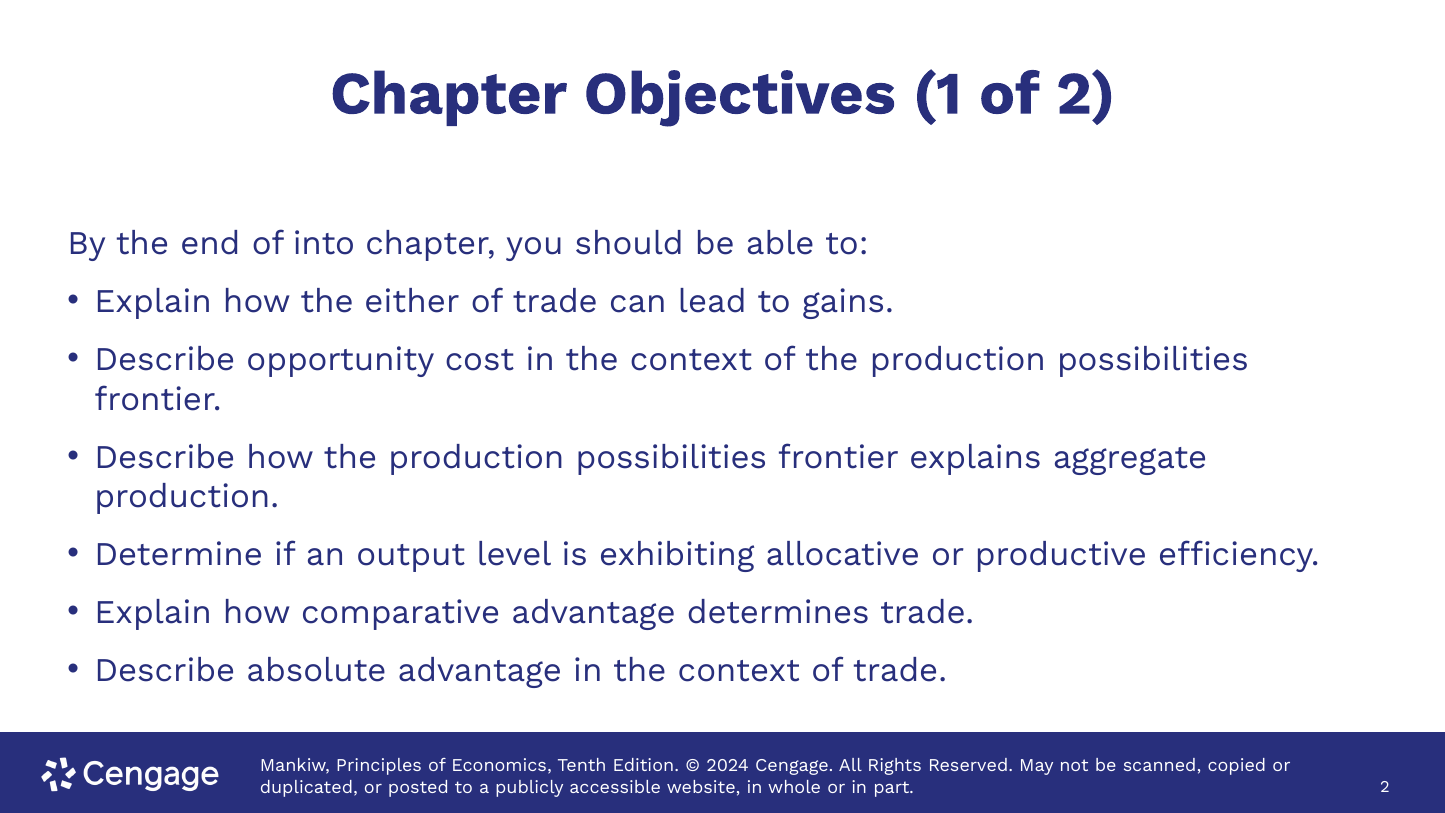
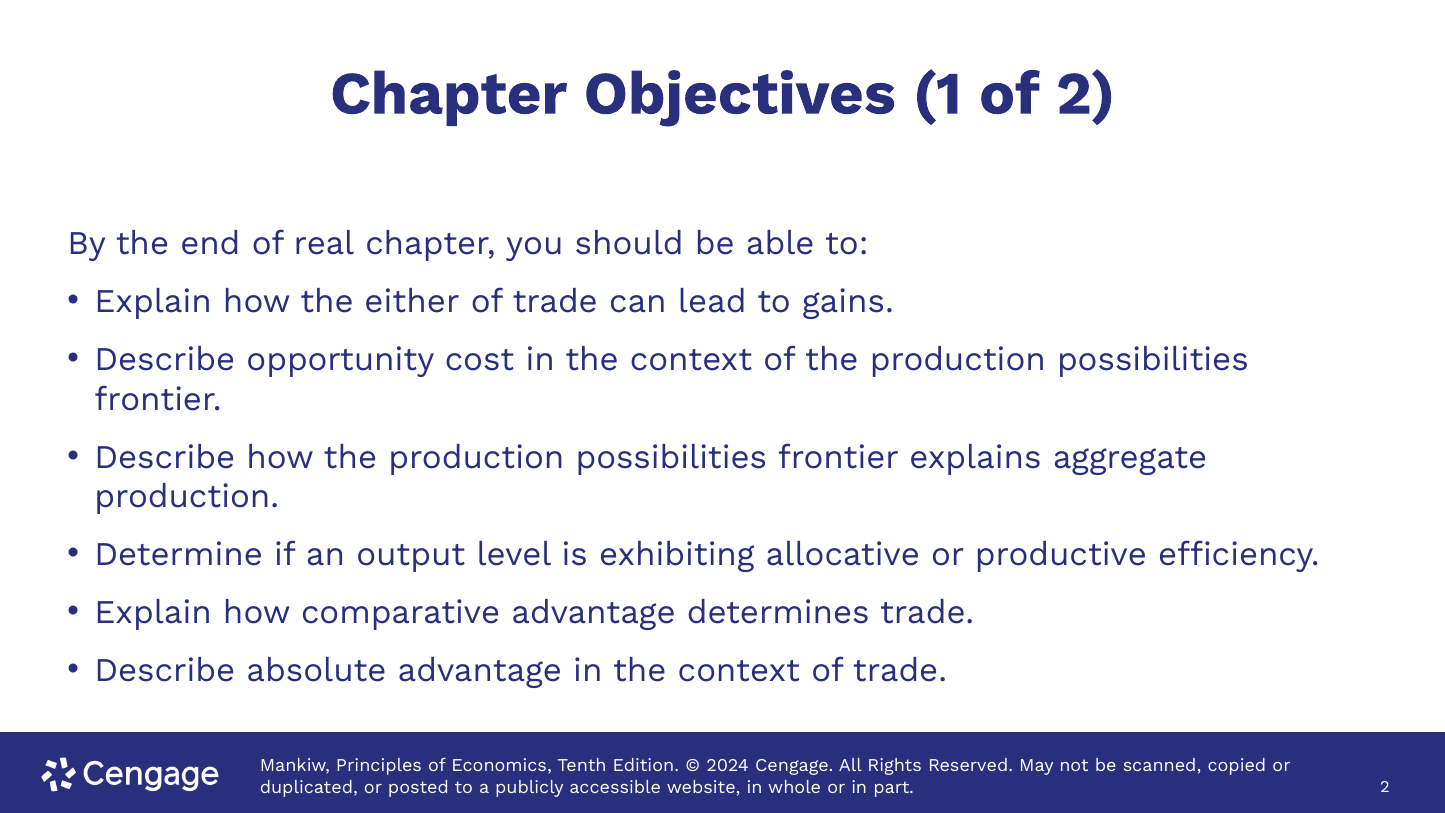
into: into -> real
